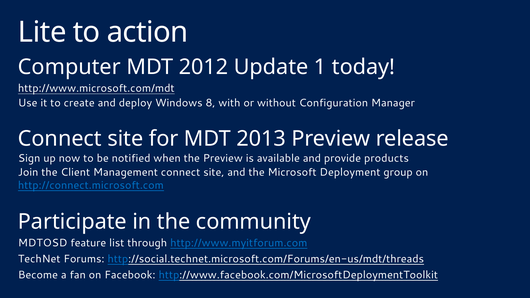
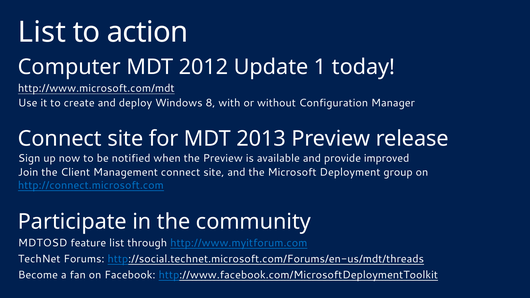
Lite at (42, 32): Lite -> List
products: products -> improved
